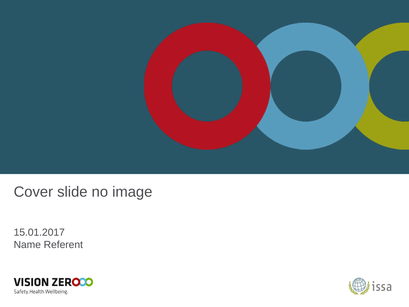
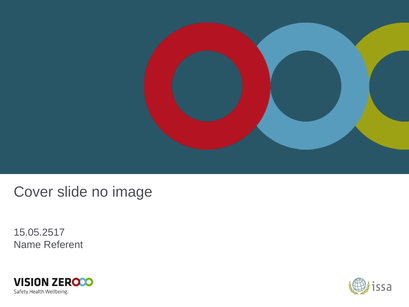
15.01.2017: 15.01.2017 -> 15.05.2517
